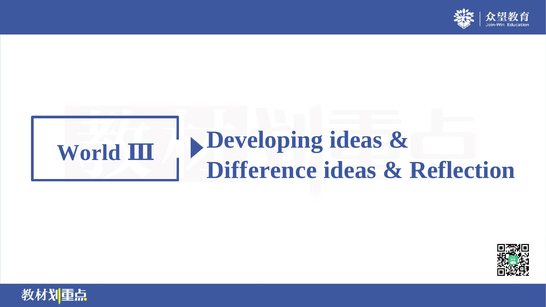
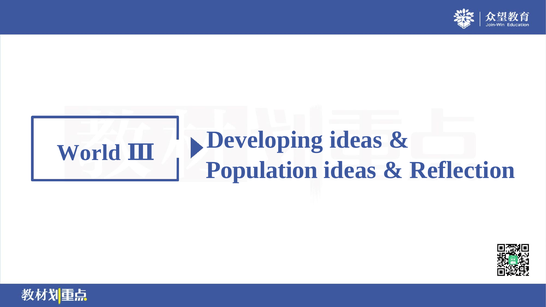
Difference: Difference -> Population
